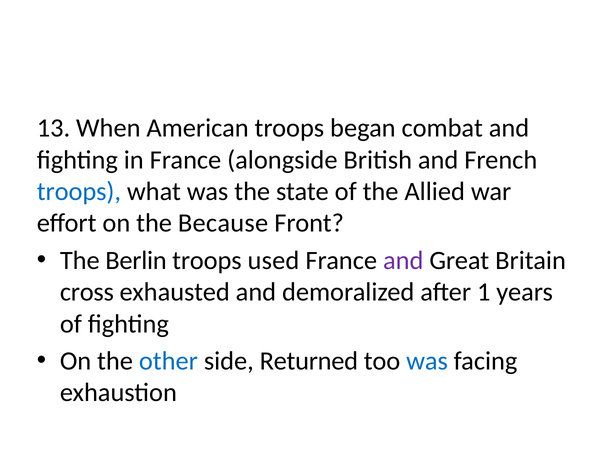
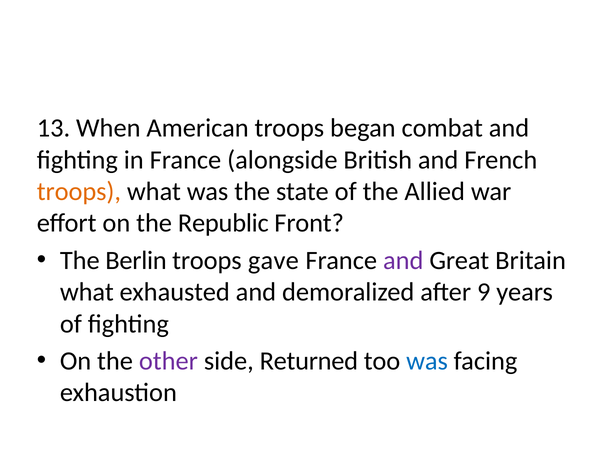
troops at (79, 192) colour: blue -> orange
Because: Because -> Republic
used: used -> gave
cross at (87, 292): cross -> what
1: 1 -> 9
other colour: blue -> purple
